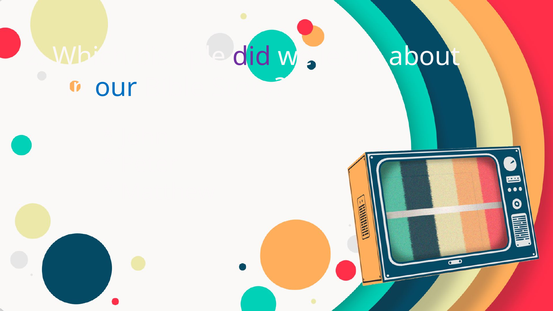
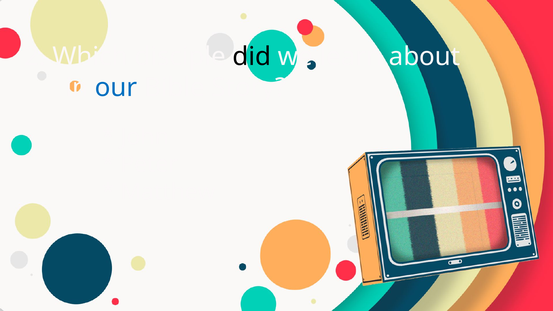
did colour: purple -> black
